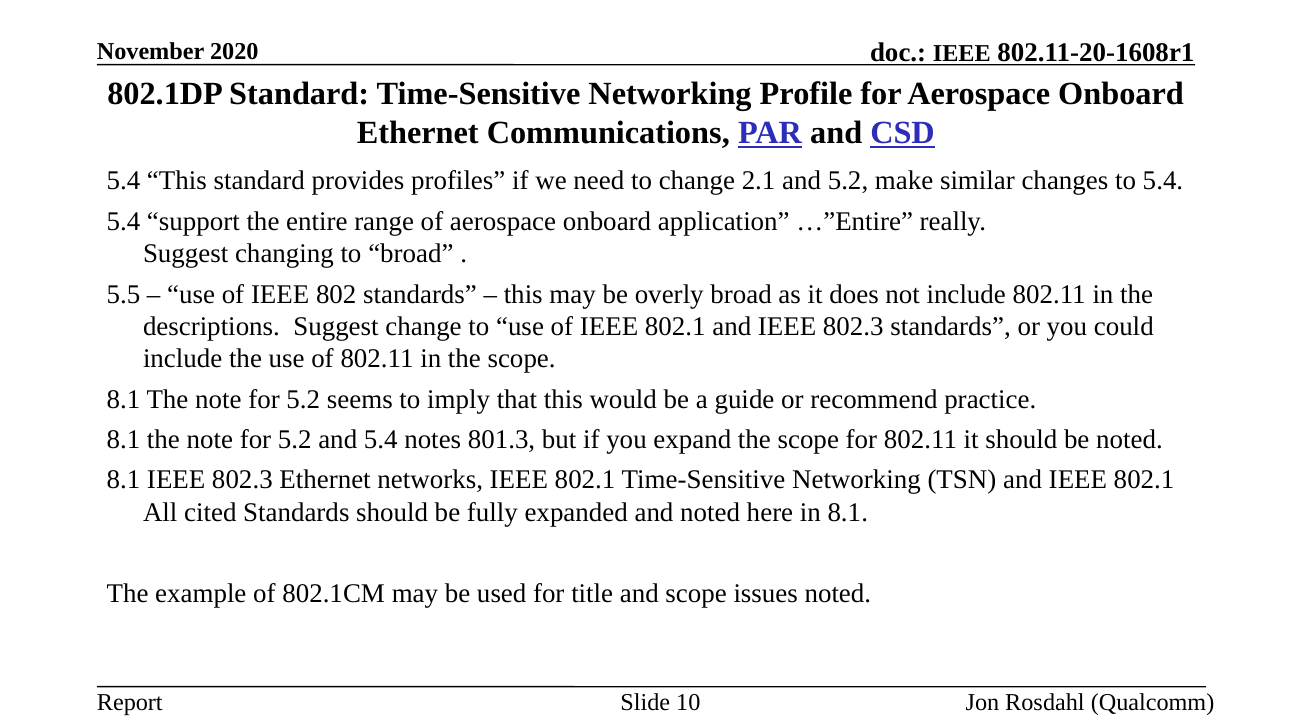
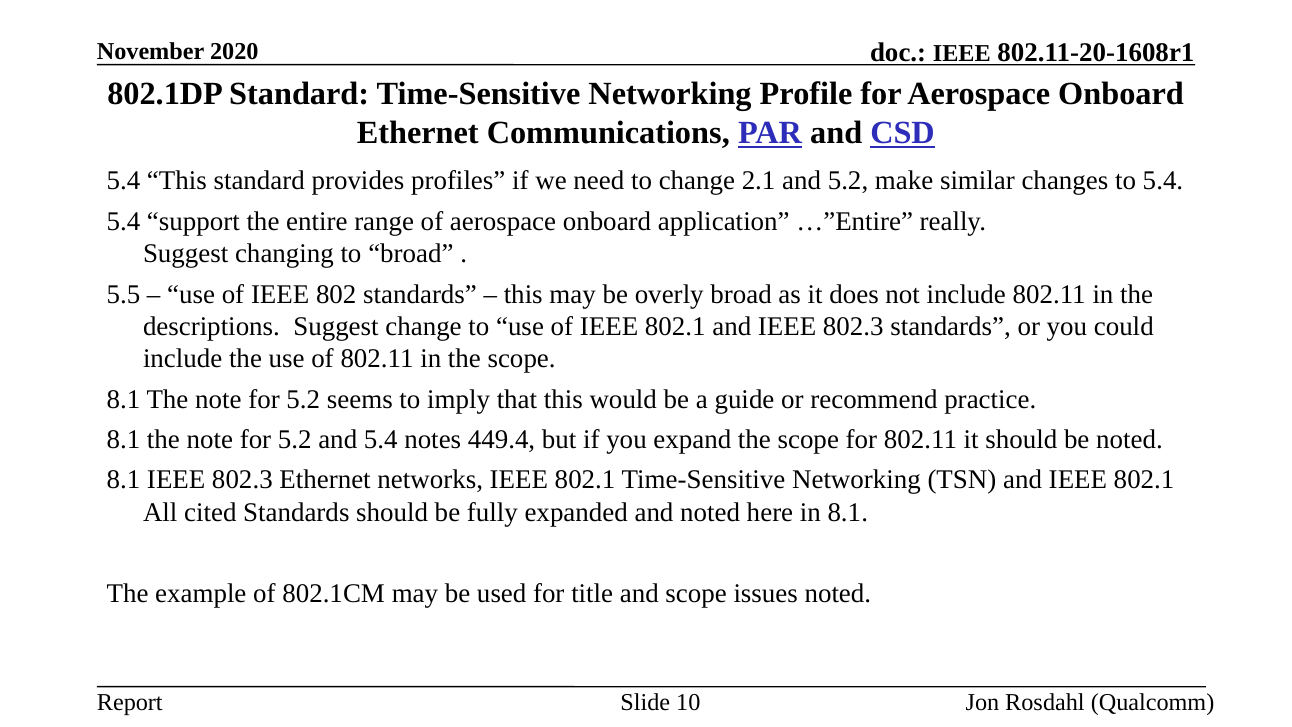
801.3: 801.3 -> 449.4
